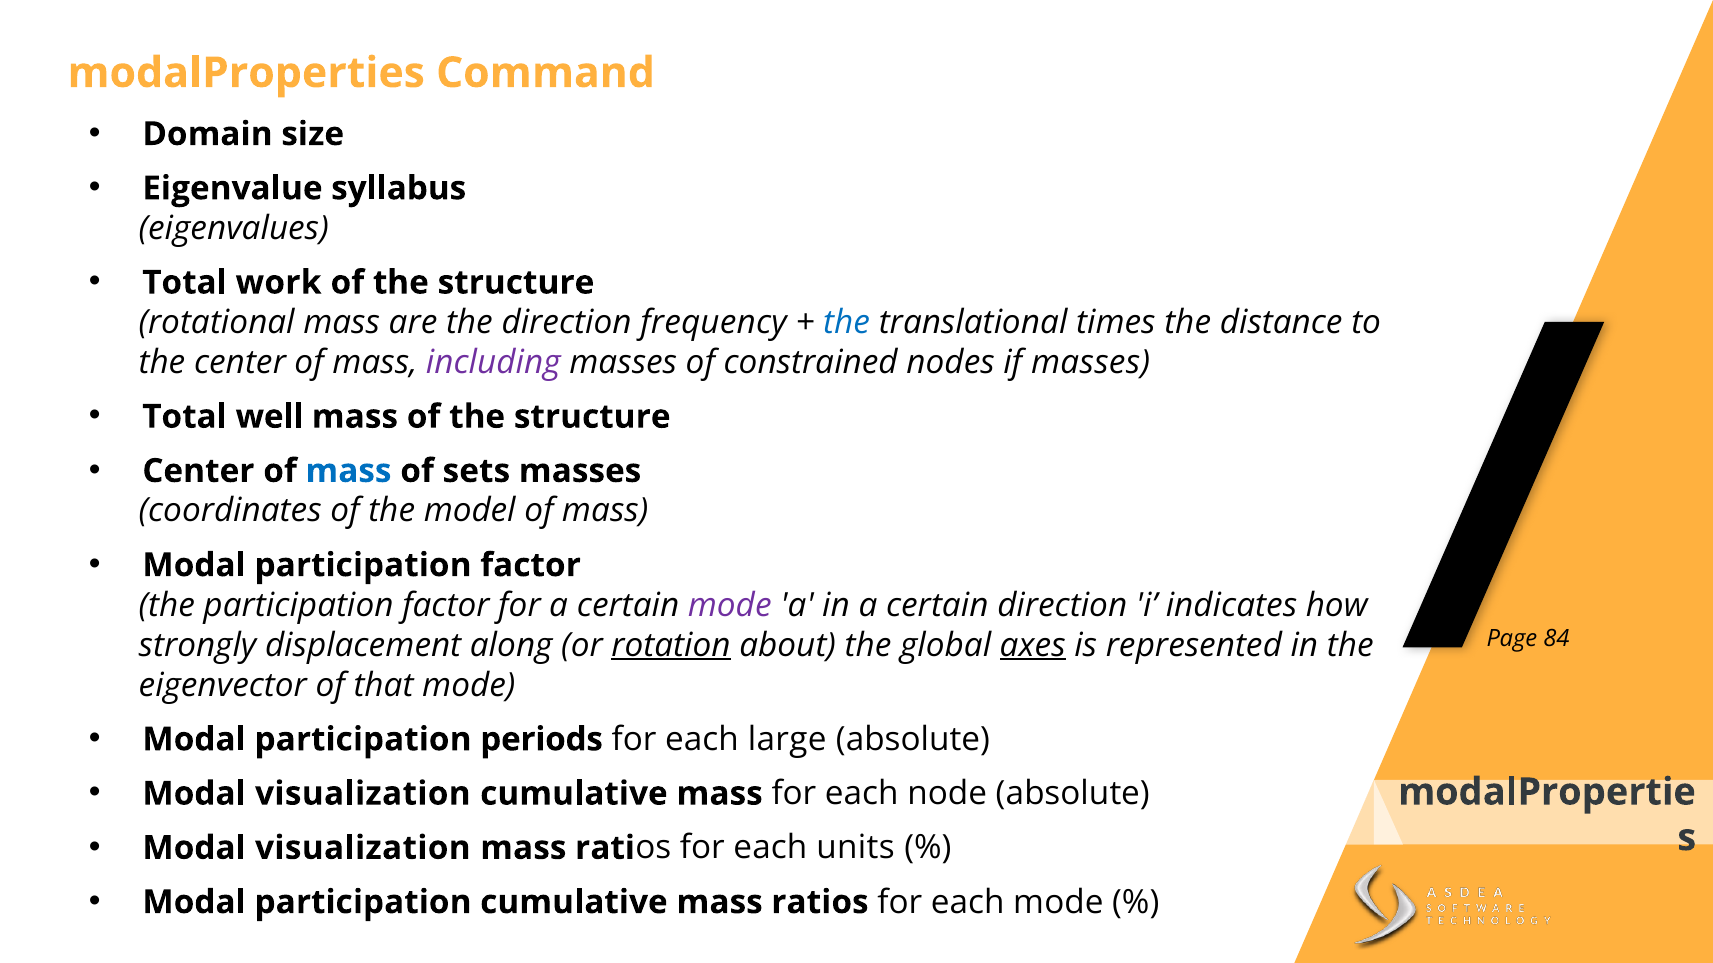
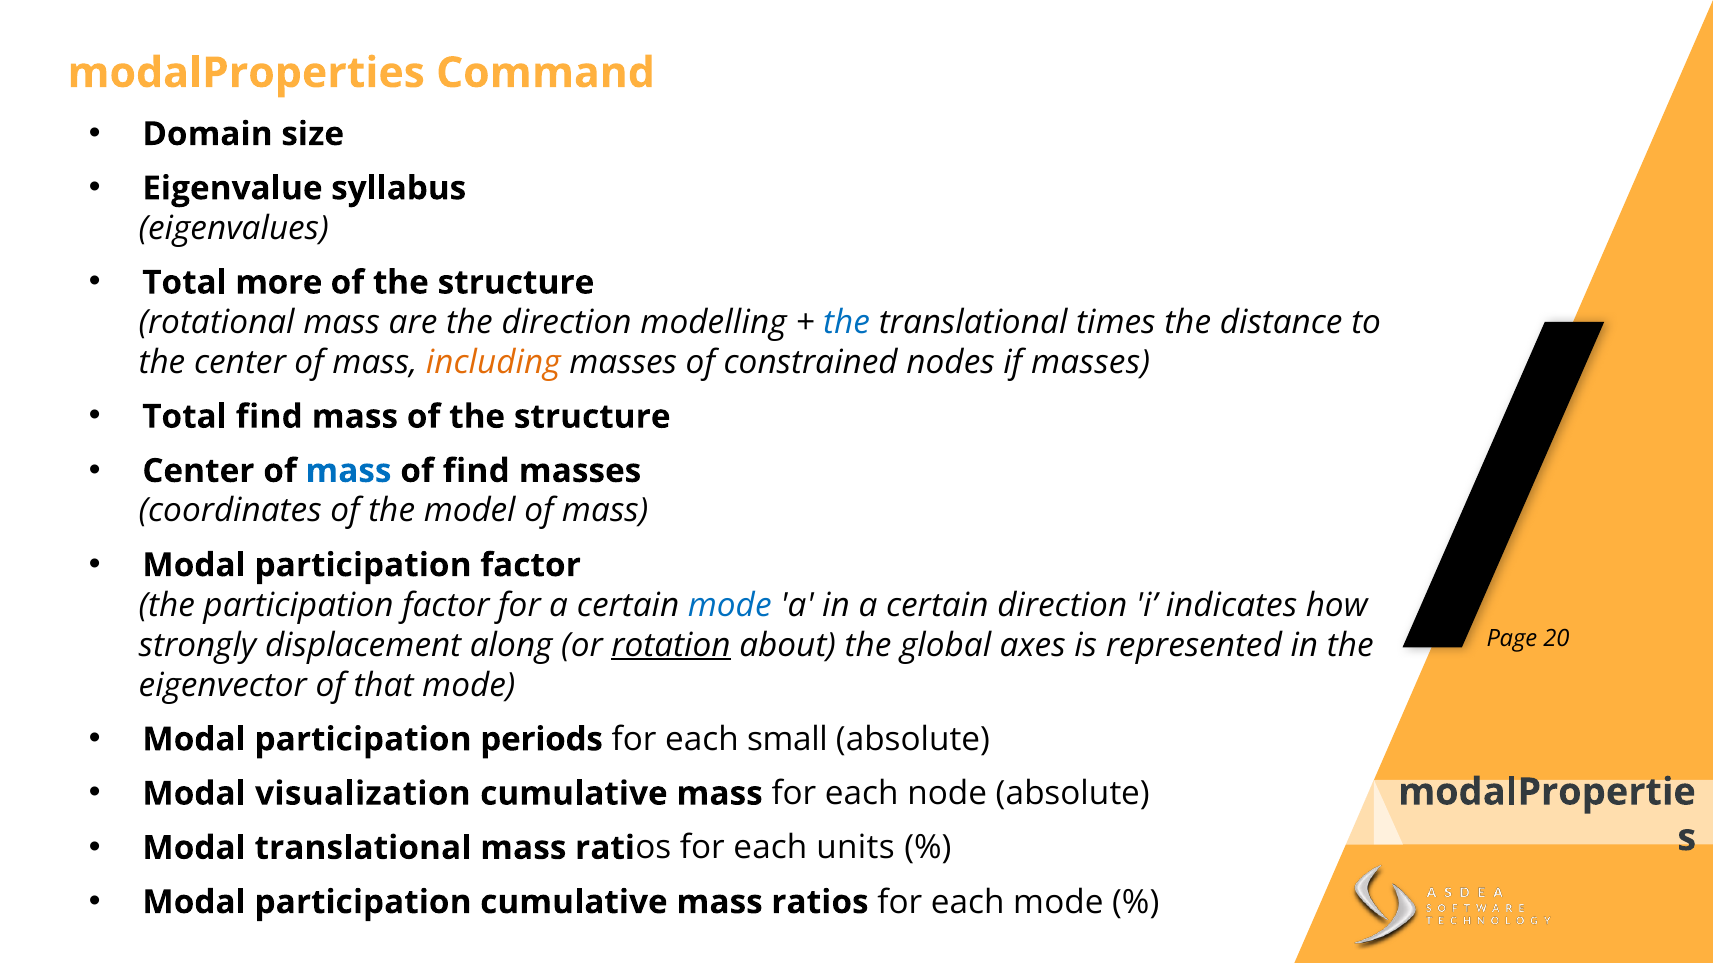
work: work -> more
frequency: frequency -> modelling
including colour: purple -> orange
Total well: well -> find
of sets: sets -> find
mode at (730, 606) colour: purple -> blue
84: 84 -> 20
axes underline: present -> none
large: large -> small
visualization at (363, 848): visualization -> translational
